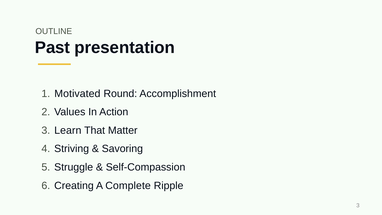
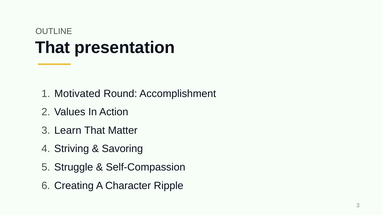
Past at (52, 47): Past -> That
Complete: Complete -> Character
